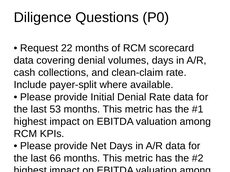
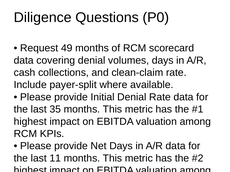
22: 22 -> 49
53: 53 -> 35
66: 66 -> 11
